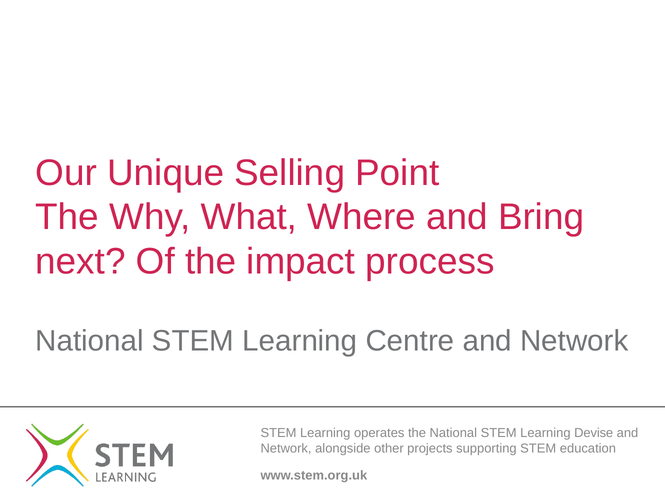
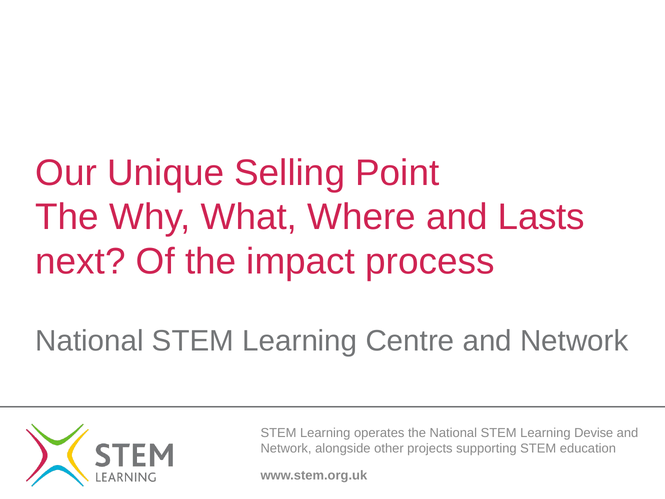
Bring: Bring -> Lasts
